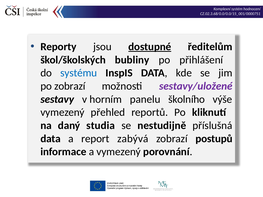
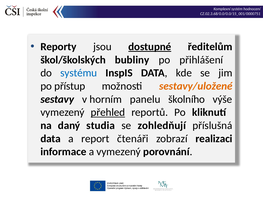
po zobrazí: zobrazí -> přístup
sestavy/uložené colour: purple -> orange
přehled underline: none -> present
nestudijně: nestudijně -> zohledňují
zabývá: zabývá -> čtenáři
postupů: postupů -> realizaci
